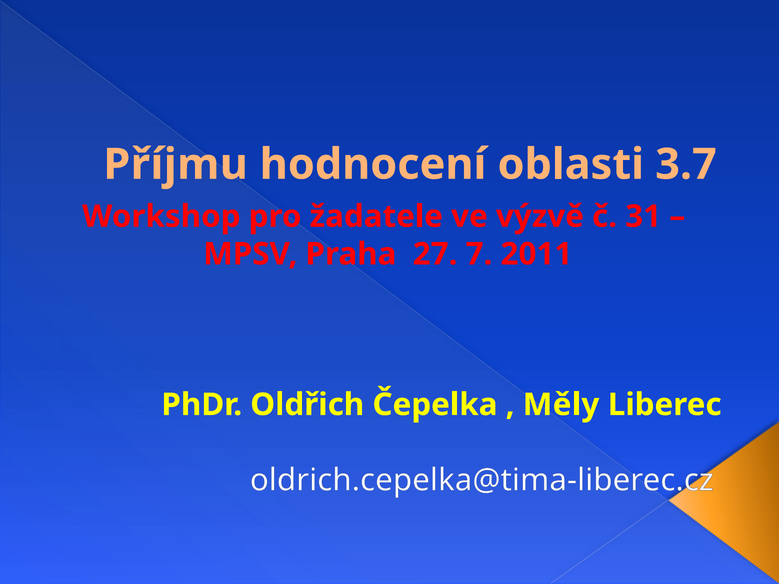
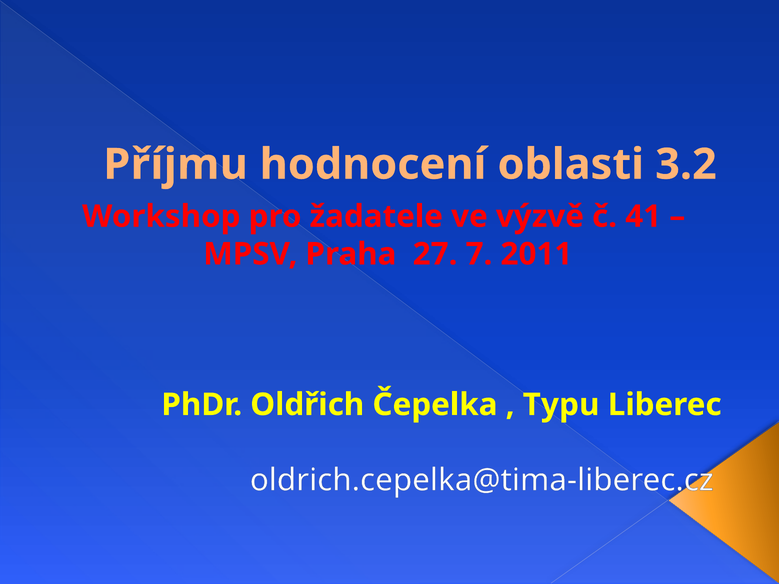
3.7: 3.7 -> 3.2
31: 31 -> 41
Měly: Měly -> Typu
